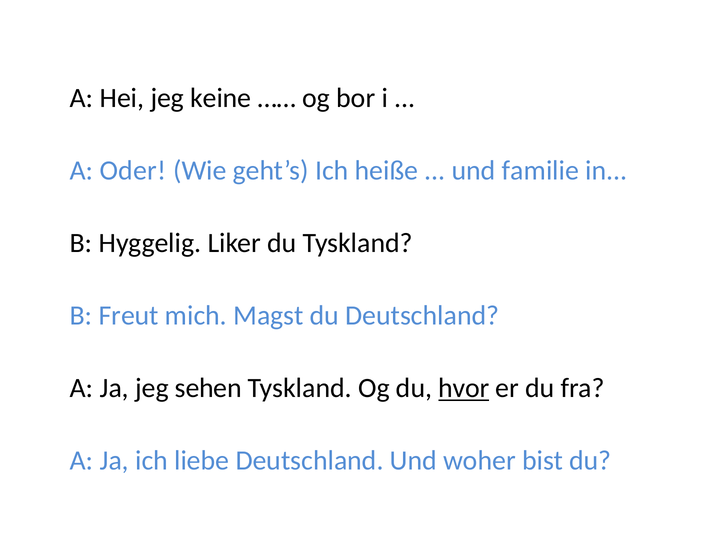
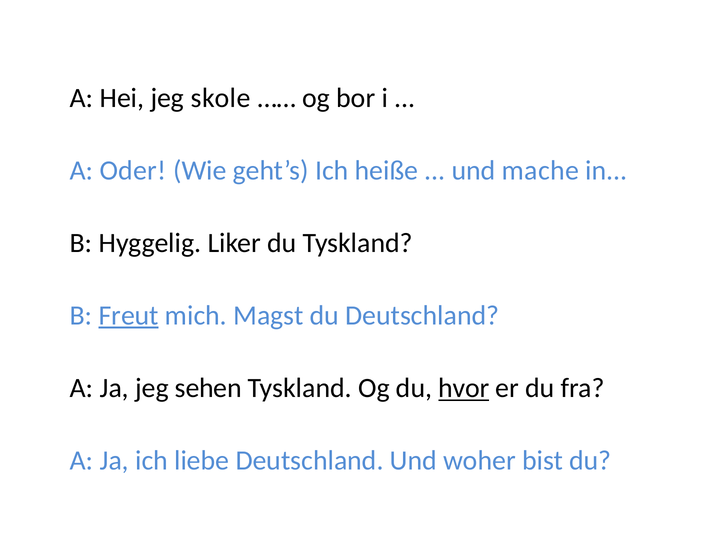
keine: keine -> skole
familie: familie -> mache
Freut underline: none -> present
